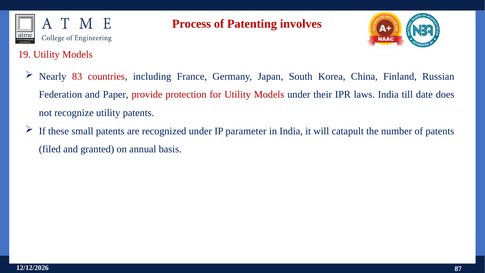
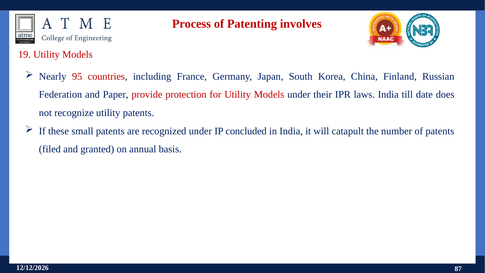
83: 83 -> 95
parameter: parameter -> concluded
